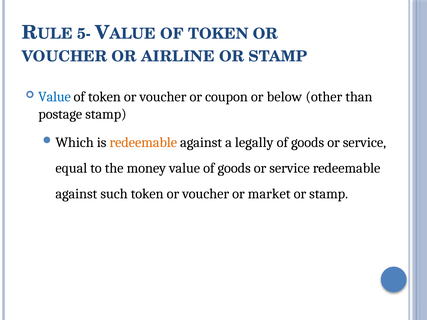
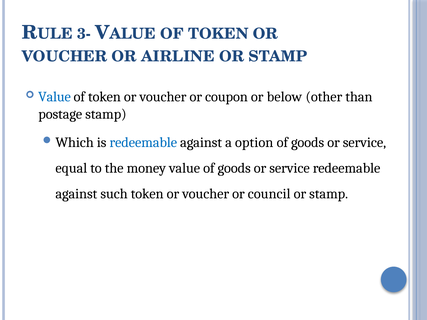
5-: 5- -> 3-
redeemable at (143, 143) colour: orange -> blue
legally: legally -> option
market: market -> council
